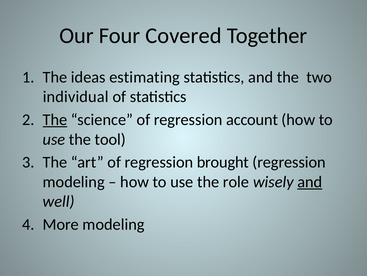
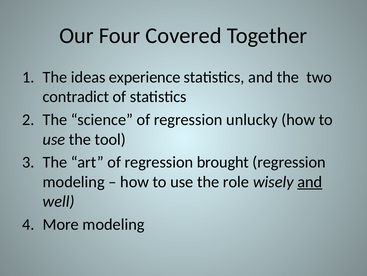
estimating: estimating -> experience
individual: individual -> contradict
The at (55, 119) underline: present -> none
account: account -> unlucky
